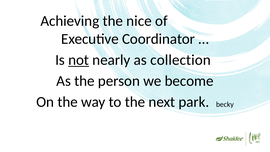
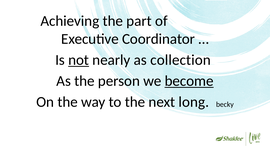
nice: nice -> part
become underline: none -> present
park: park -> long
